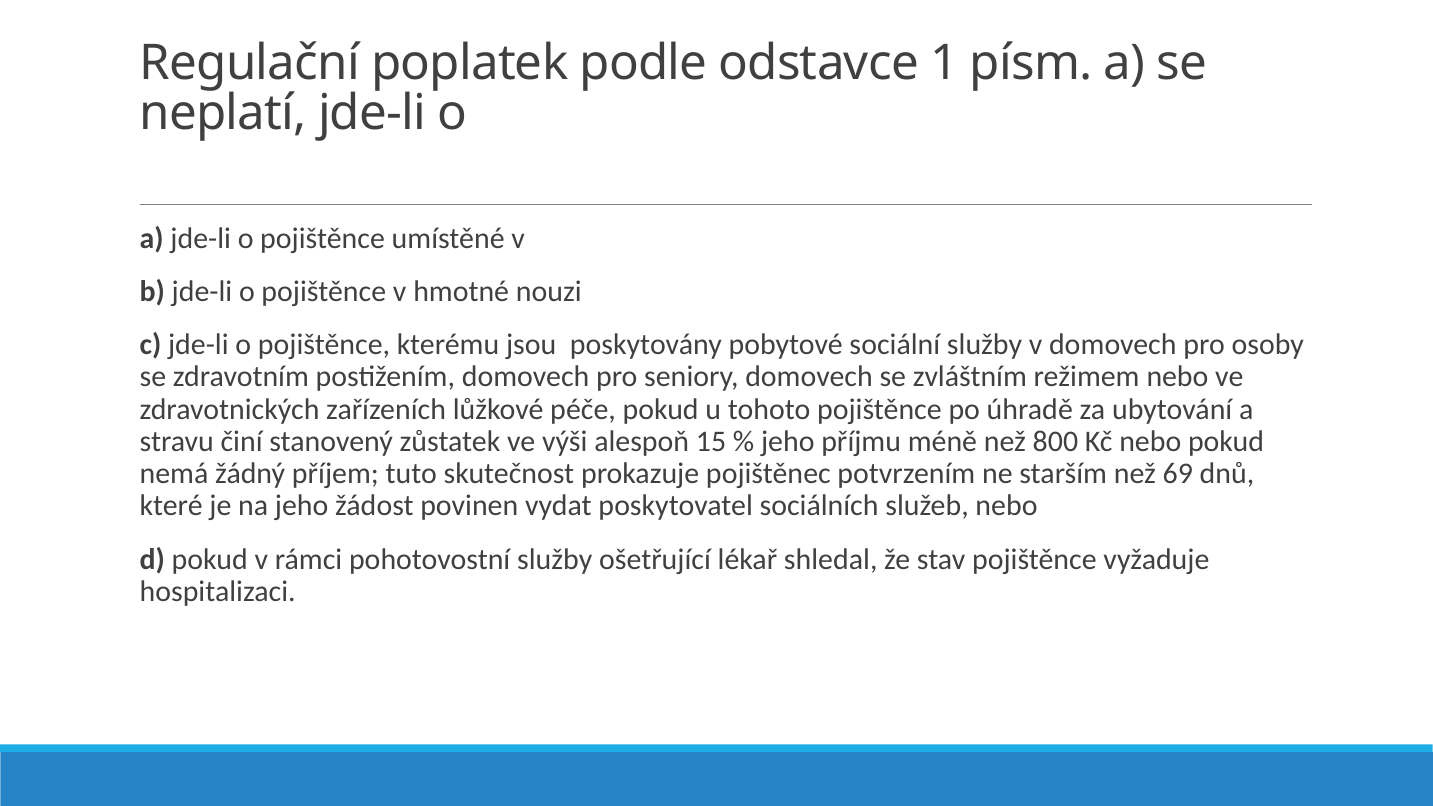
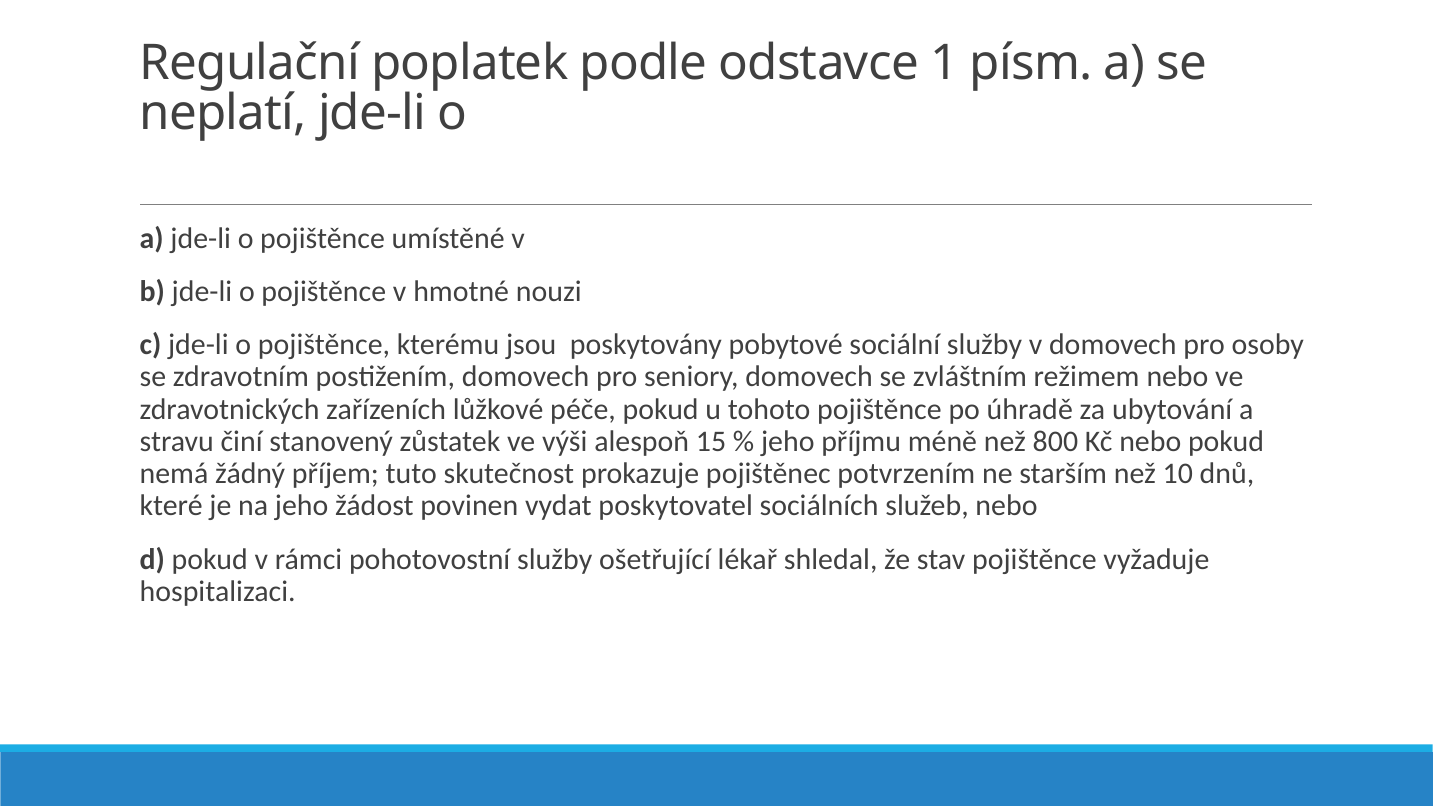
69: 69 -> 10
